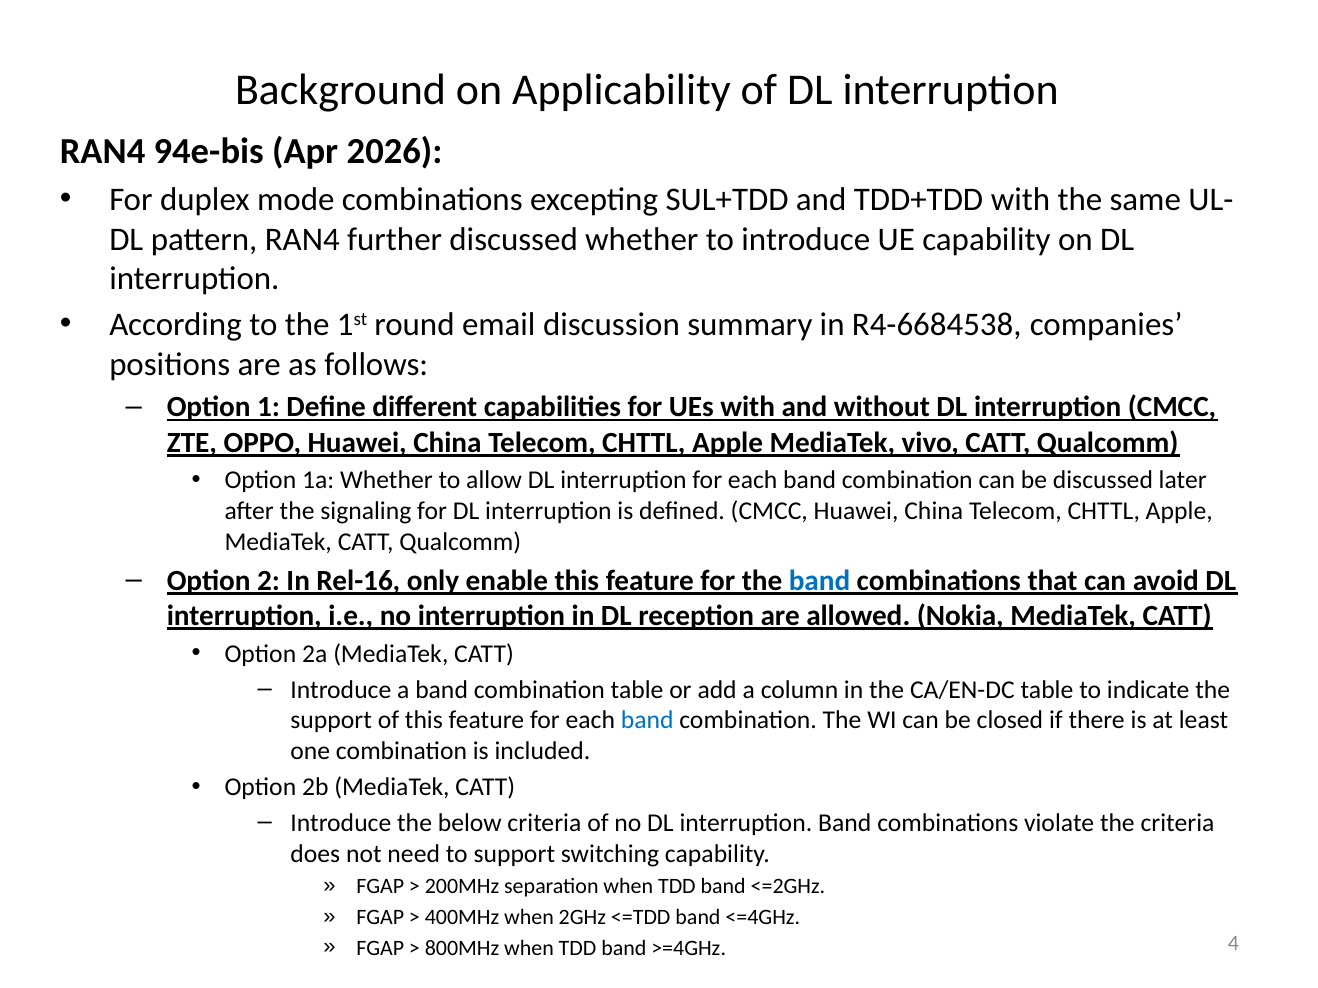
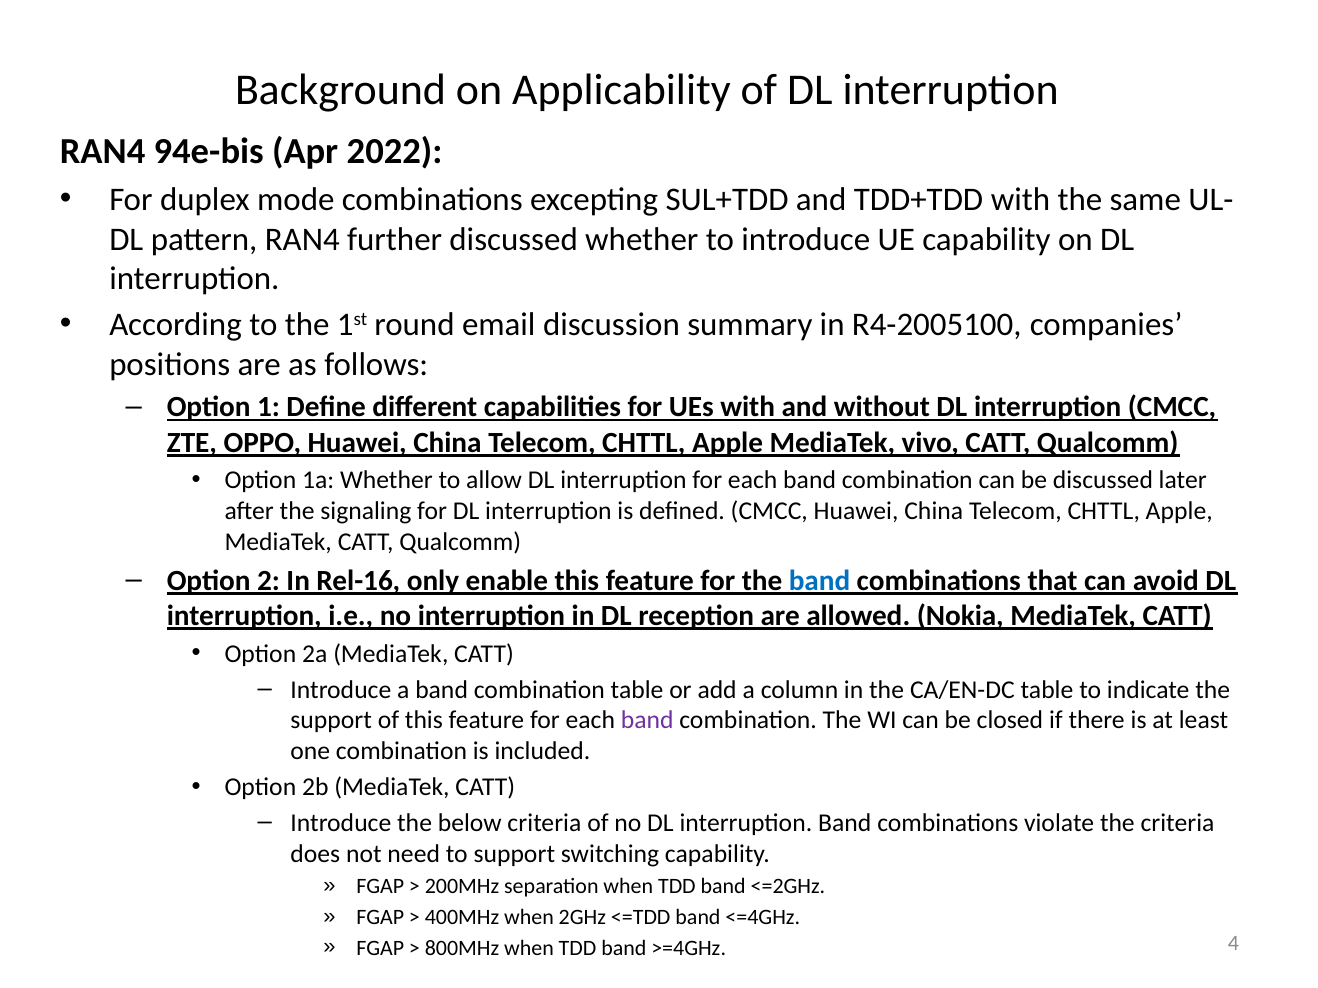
2026: 2026 -> 2022
R4-6684538: R4-6684538 -> R4-2005100
band at (647, 721) colour: blue -> purple
